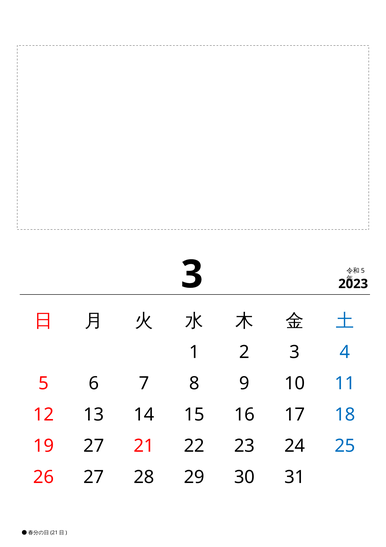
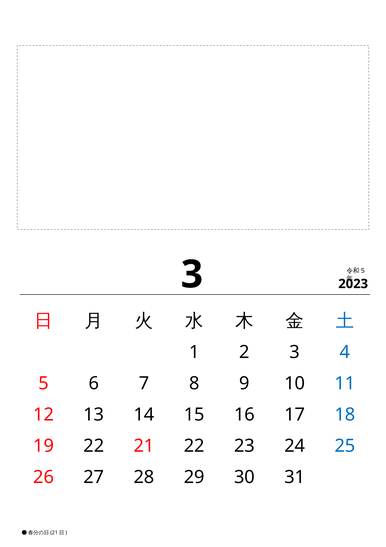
19 27: 27 -> 22
